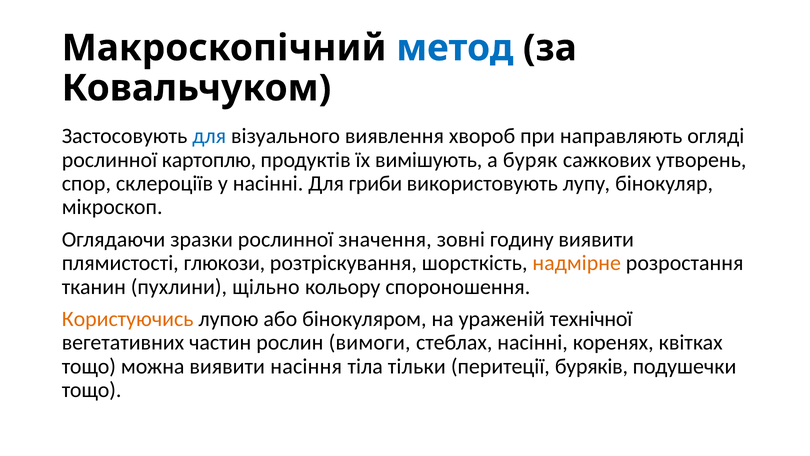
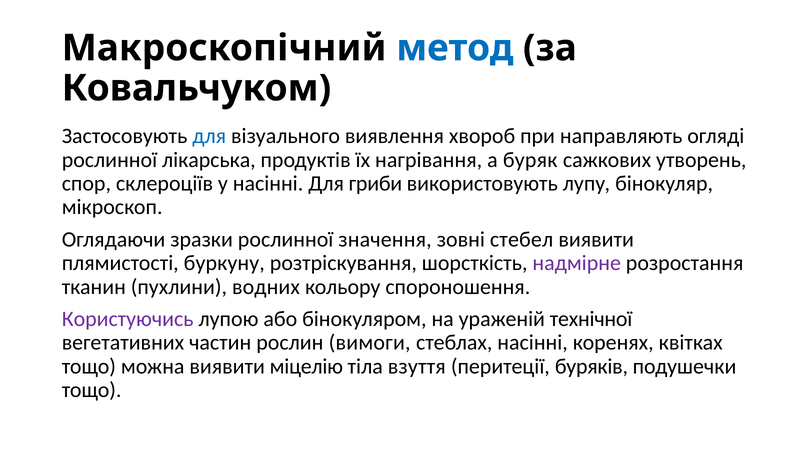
картоплю: картоплю -> лікарська
вимішують: вимішують -> нагрівання
годину: годину -> стебел
глюкози: глюкози -> буркуну
надмірне colour: orange -> purple
щільно: щільно -> водних
Користуючись colour: orange -> purple
насіння: насіння -> міцелію
тільки: тільки -> взуття
